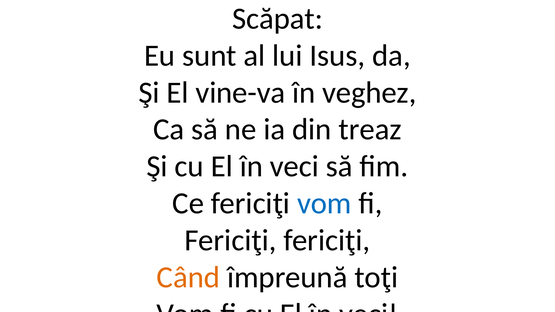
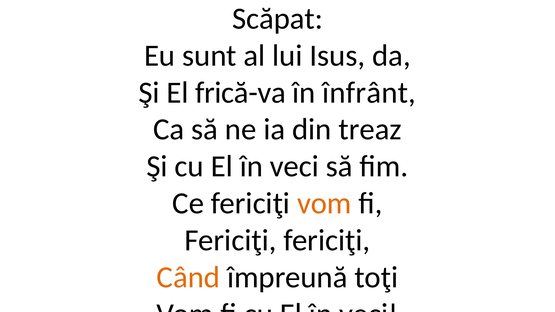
vine-va: vine-va -> frică-va
veghez: veghez -> înfrânt
vom at (324, 204) colour: blue -> orange
